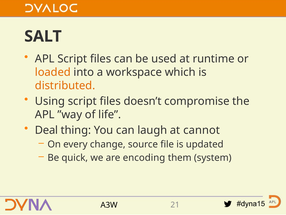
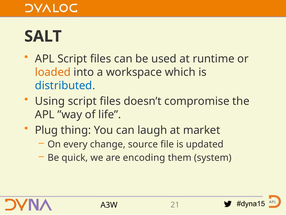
distributed colour: orange -> blue
Deal: Deal -> Plug
cannot: cannot -> market
